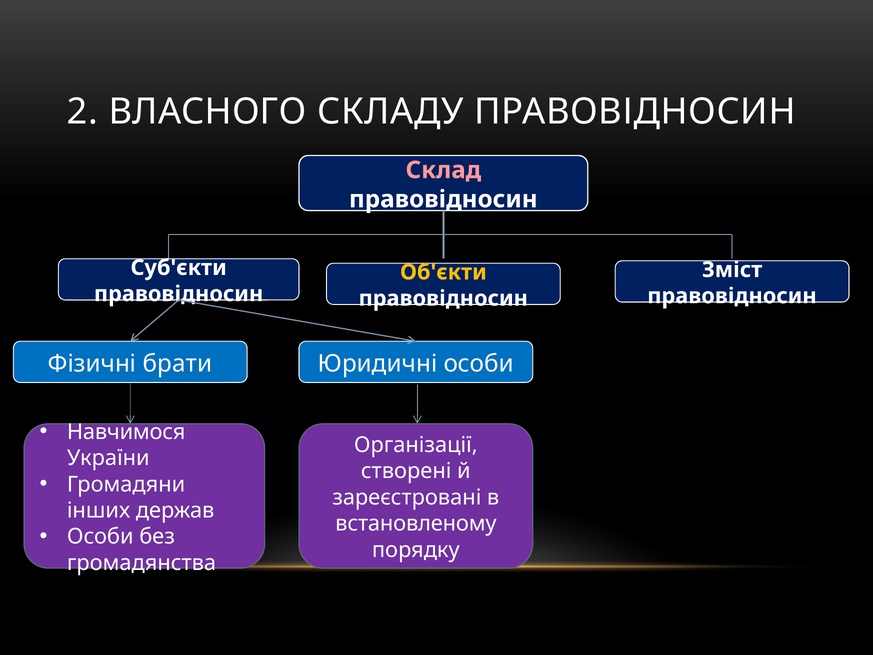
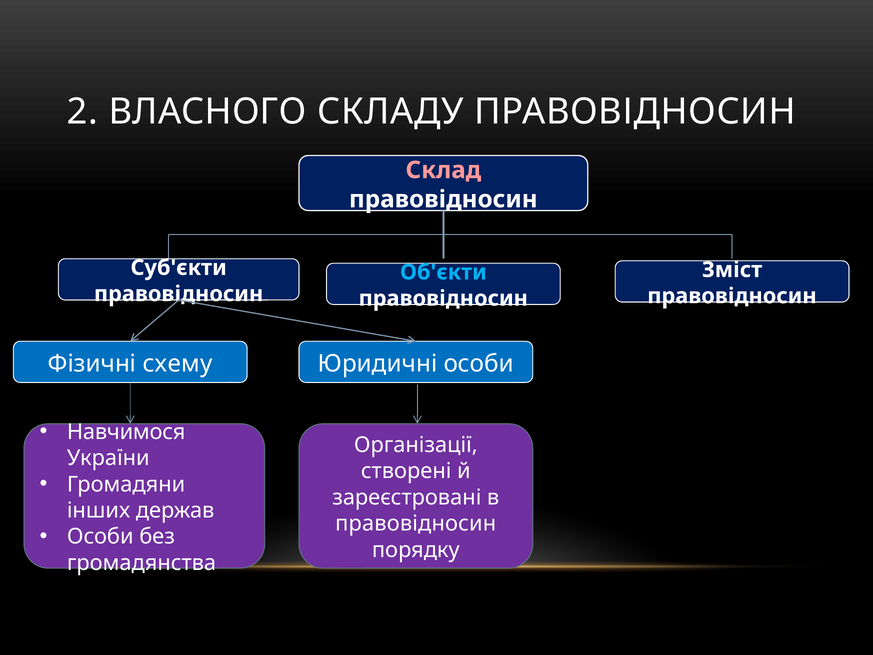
Об'єкти colour: yellow -> light blue
брати: брати -> схему
встановленому at (416, 523): встановленому -> правовідносин
